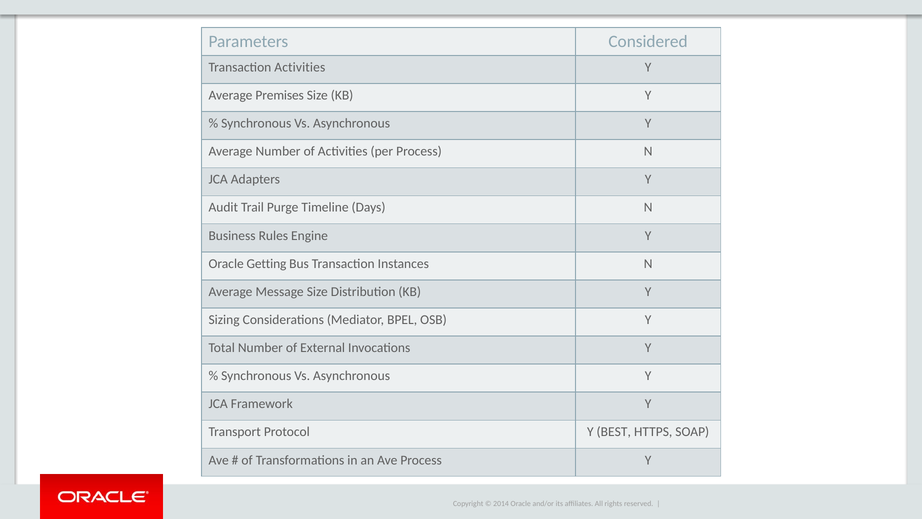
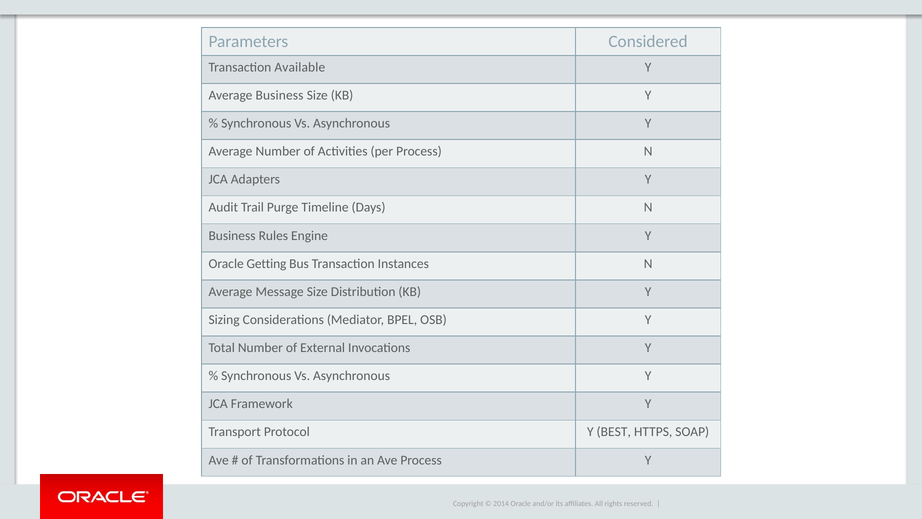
Transaction Activities: Activities -> Available
Average Premises: Premises -> Business
